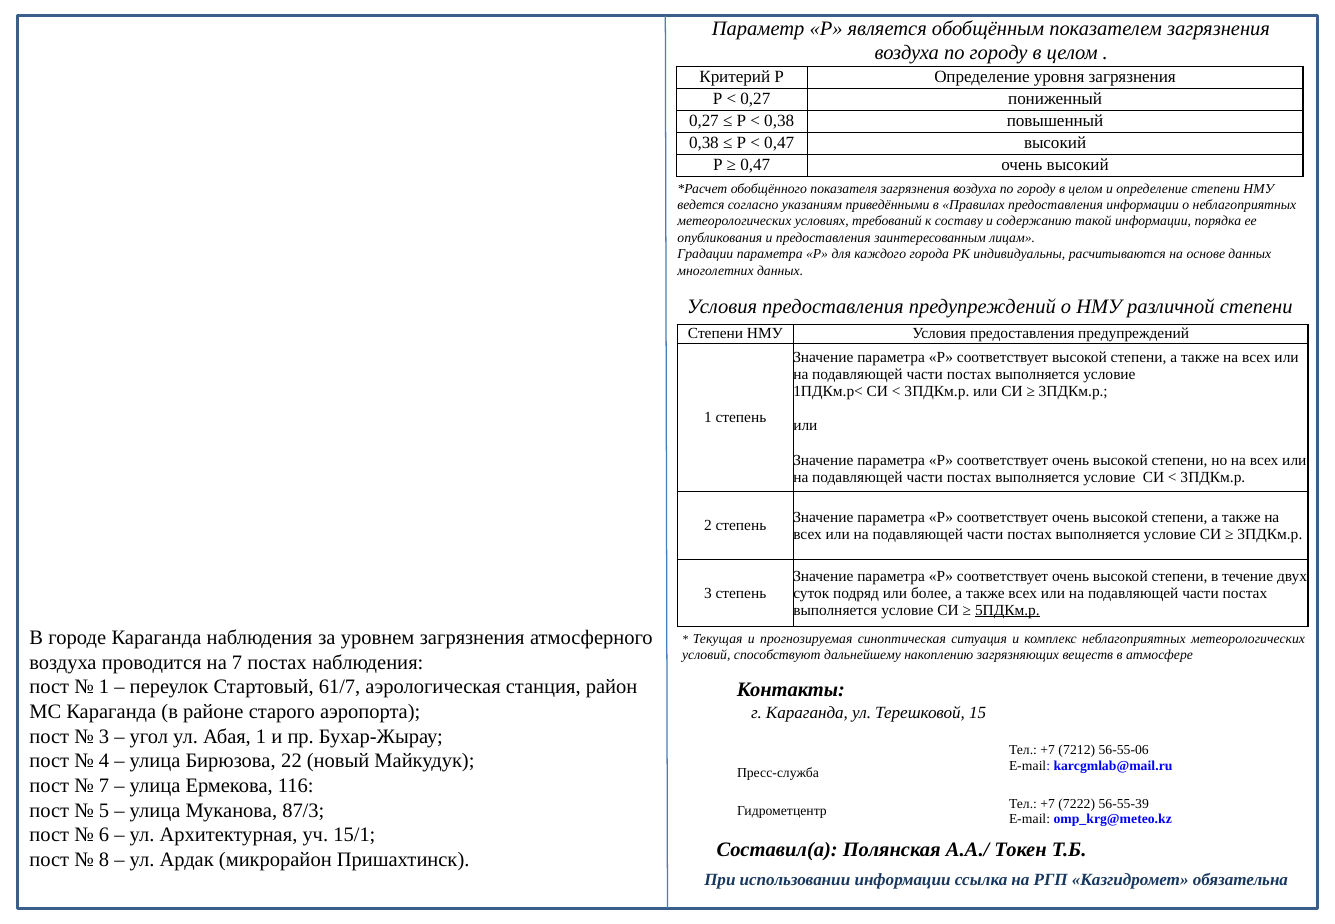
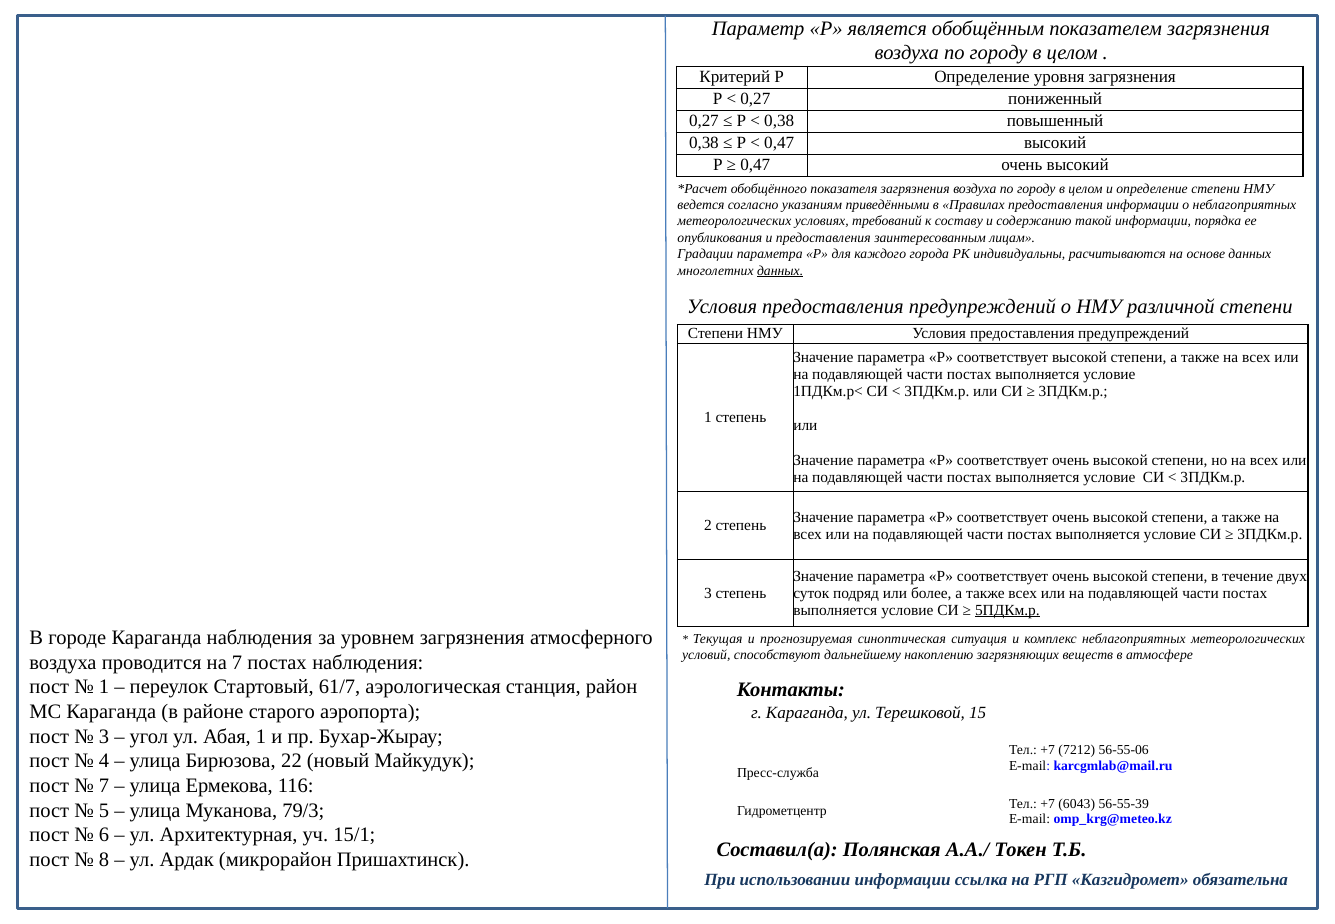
данных at (780, 271) underline: none -> present
7222: 7222 -> 6043
87/3: 87/3 -> 79/3
